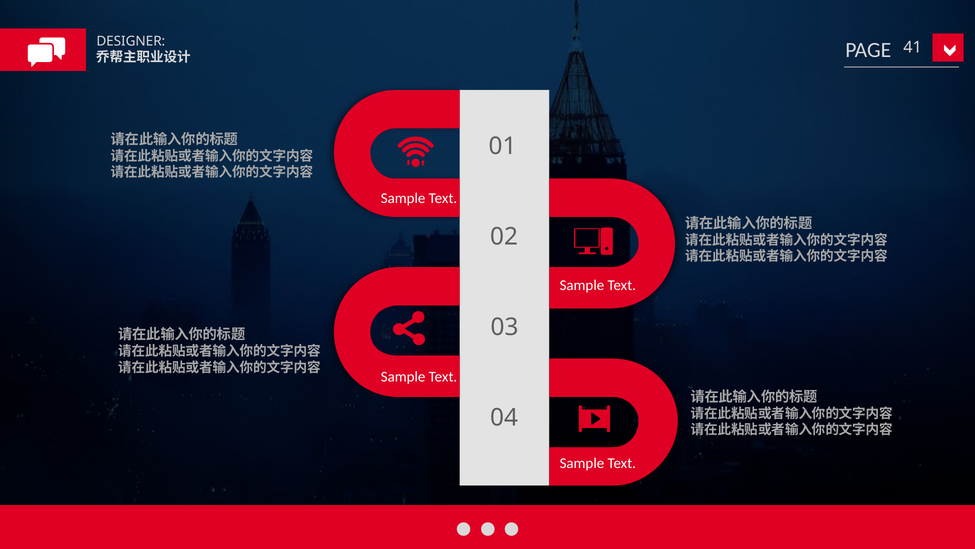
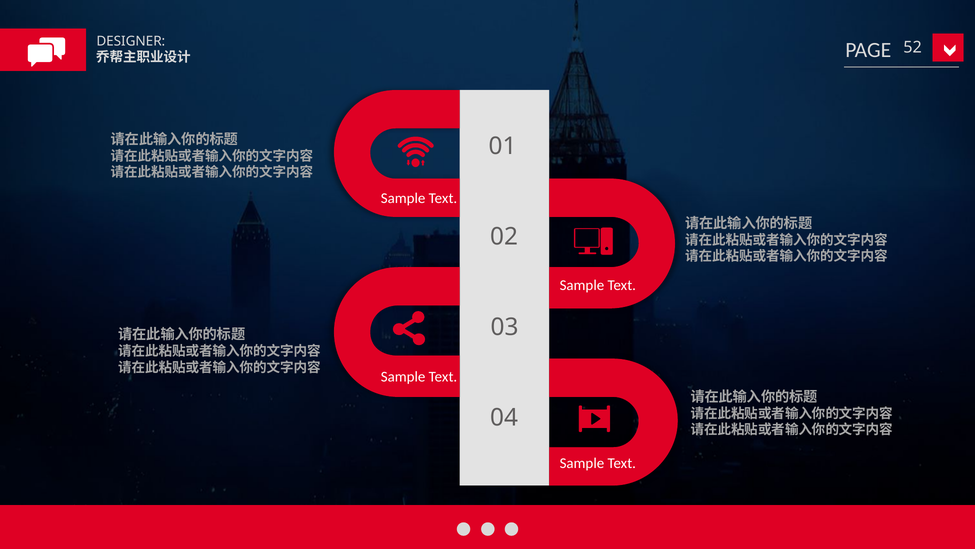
41: 41 -> 52
